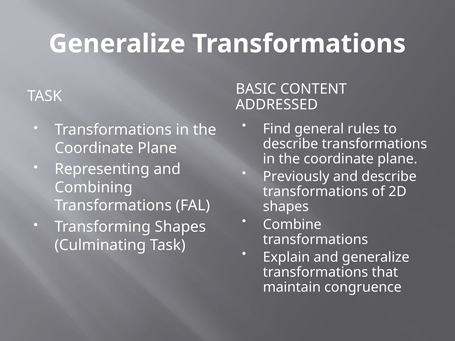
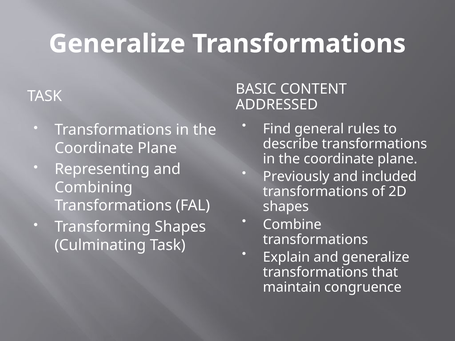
and describe: describe -> included
